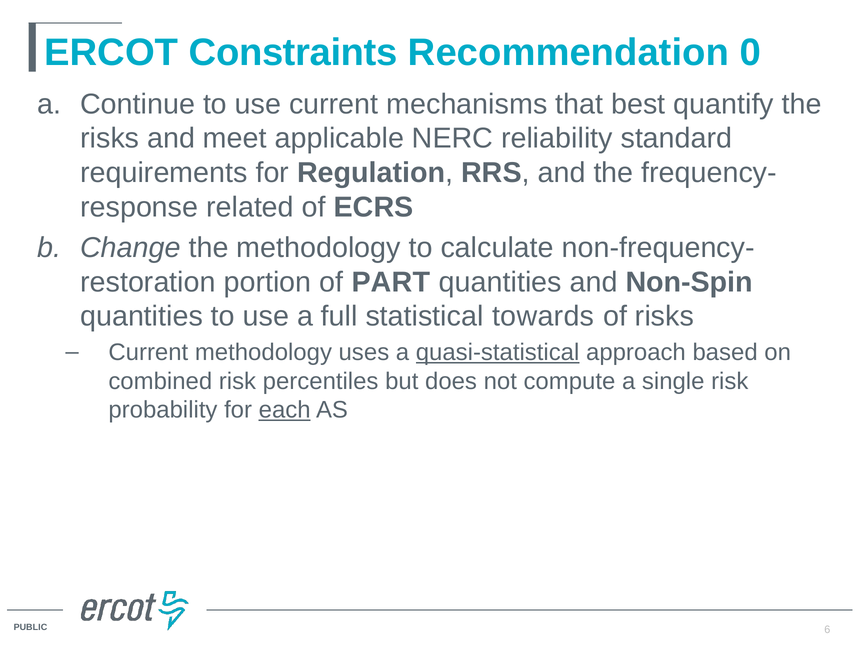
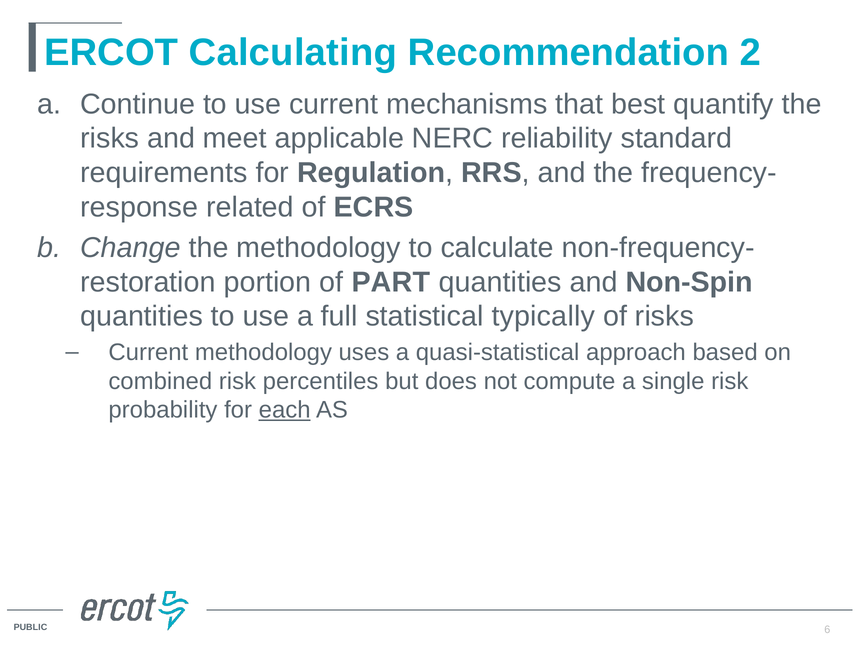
Constraints: Constraints -> Calculating
0: 0 -> 2
towards: towards -> typically
quasi-statistical underline: present -> none
